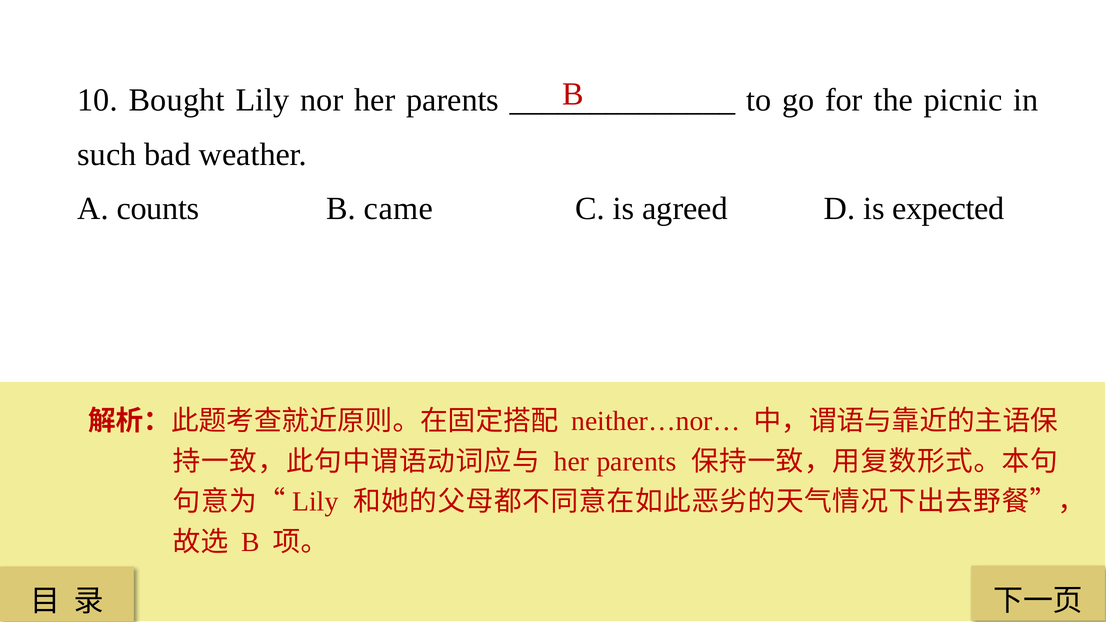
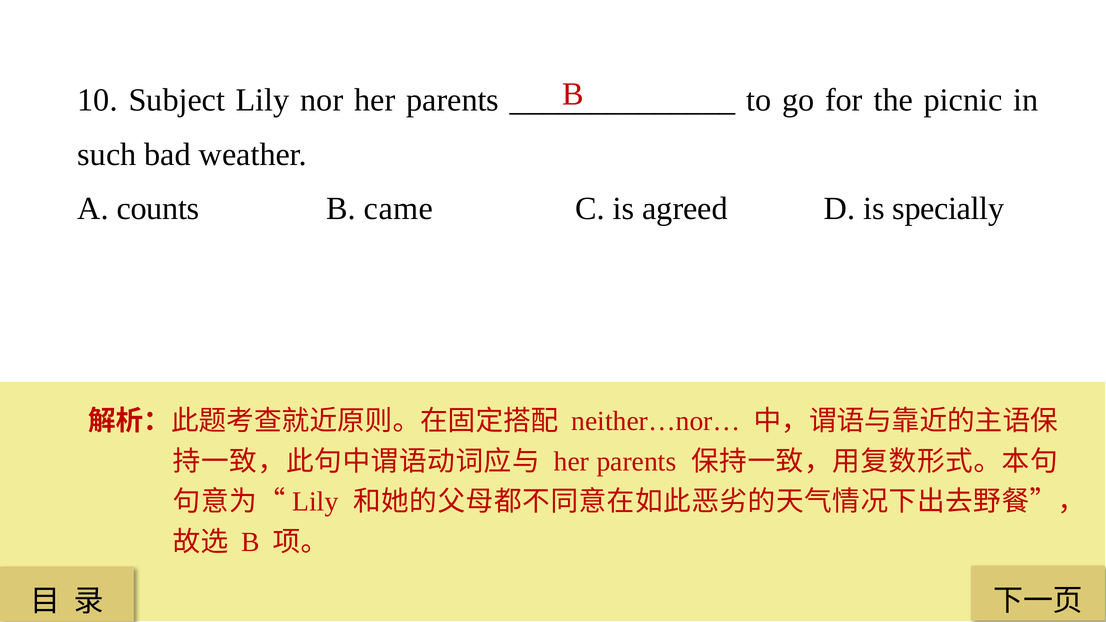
Bought: Bought -> Subject
expected: expected -> specially
